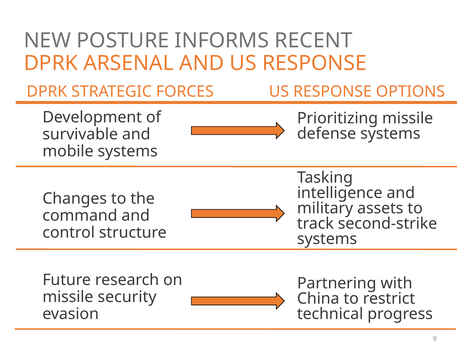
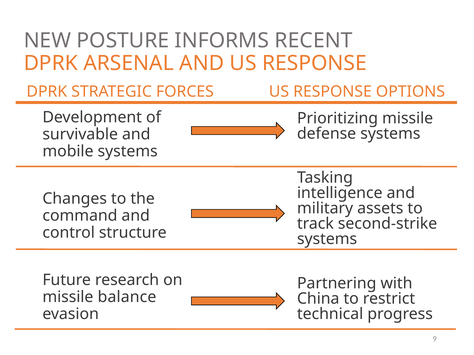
security: security -> balance
